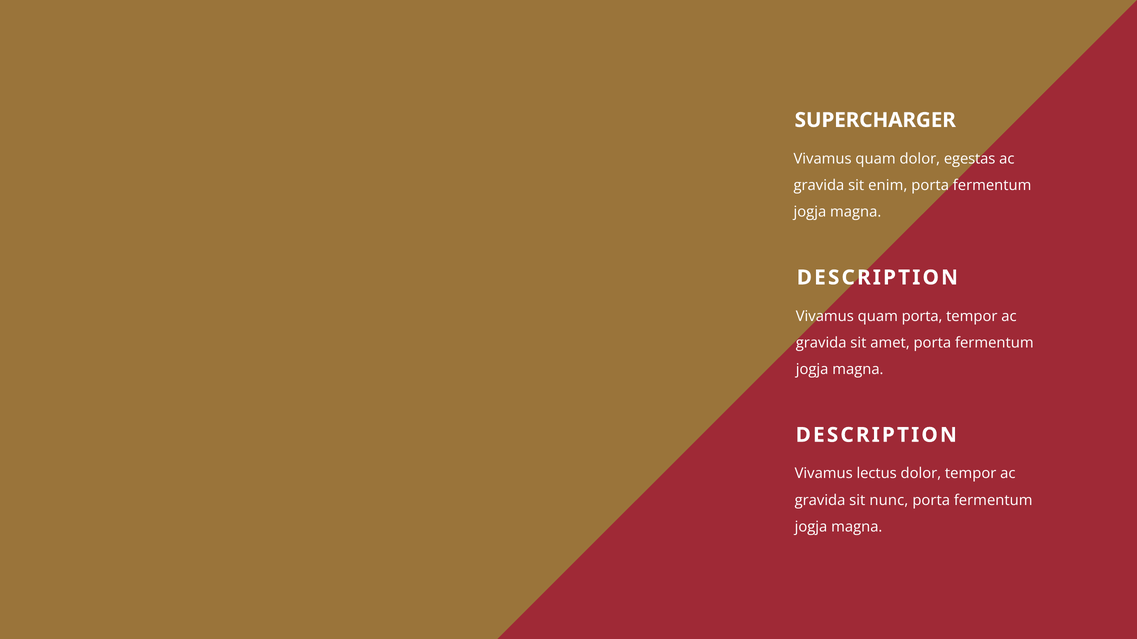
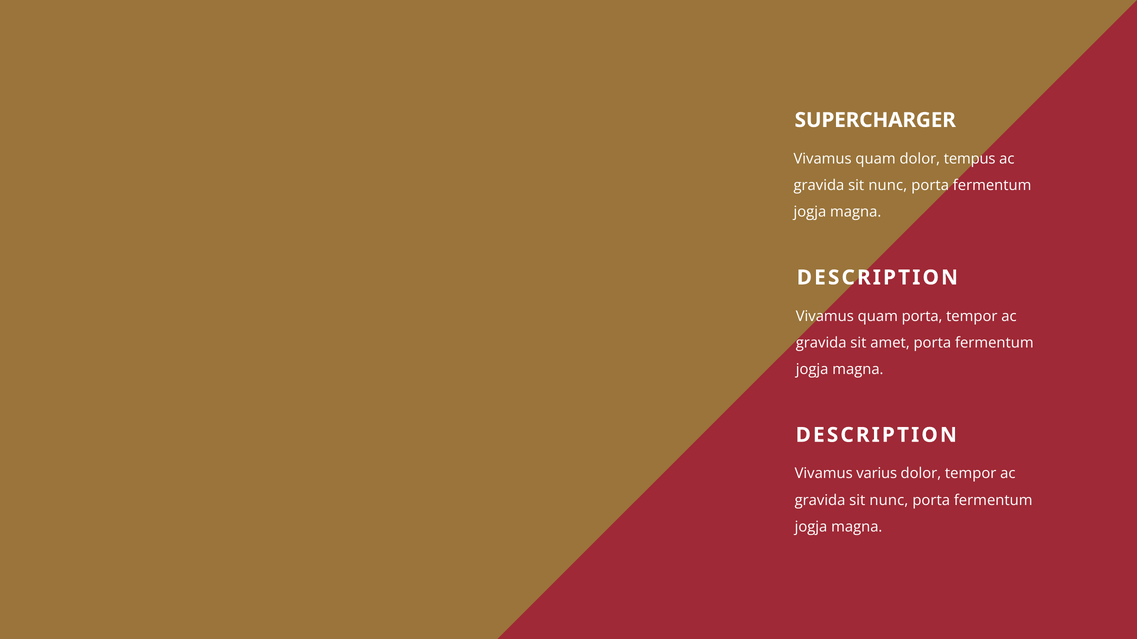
egestas: egestas -> tempus
enim at (888, 185): enim -> nunc
lectus: lectus -> varius
